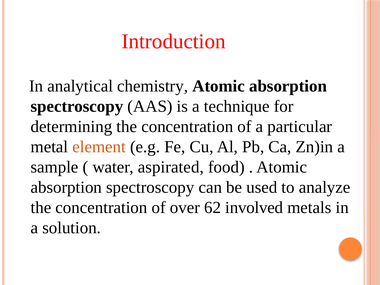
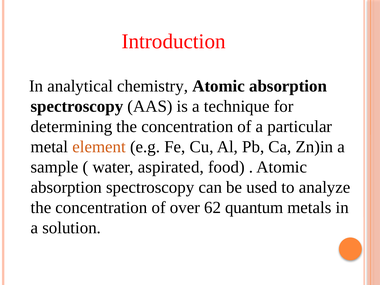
involved: involved -> quantum
